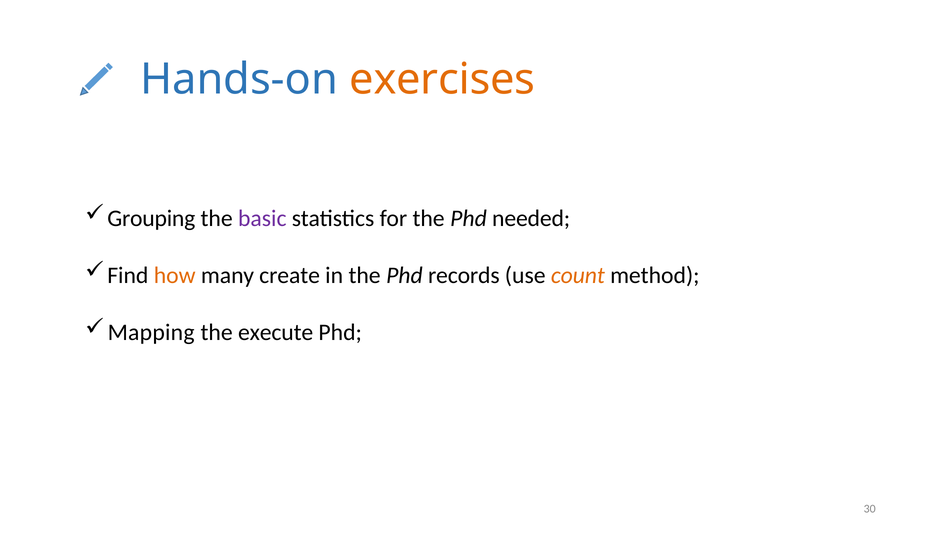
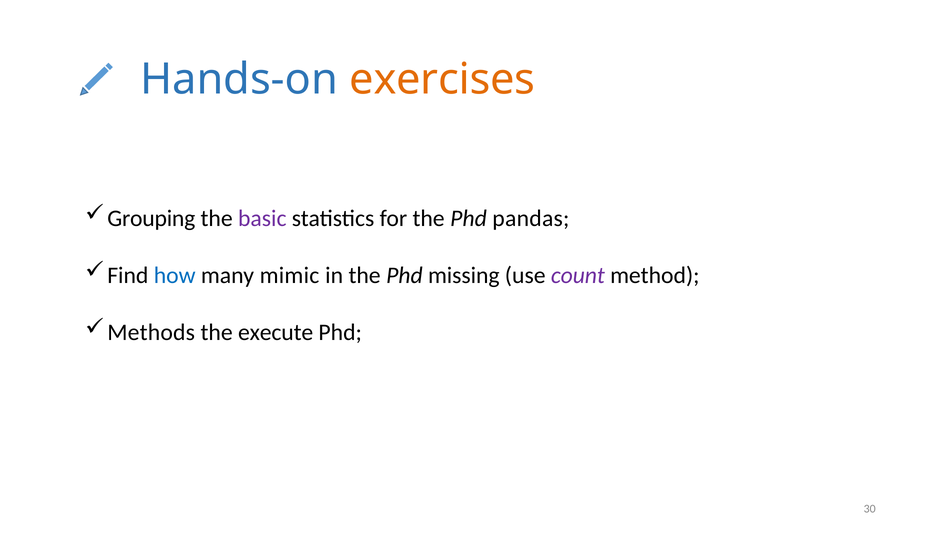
needed: needed -> pandas
how colour: orange -> blue
create: create -> mimic
records: records -> missing
count colour: orange -> purple
Mapping: Mapping -> Methods
